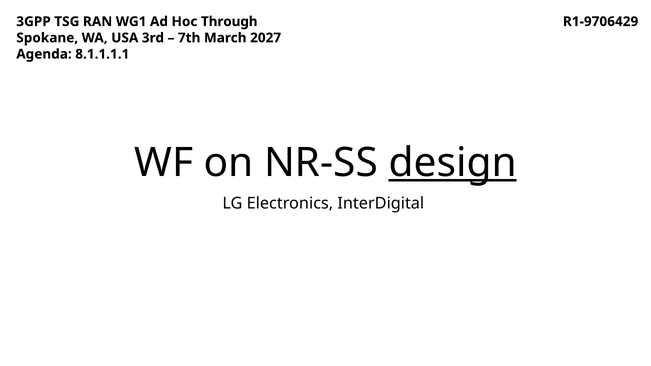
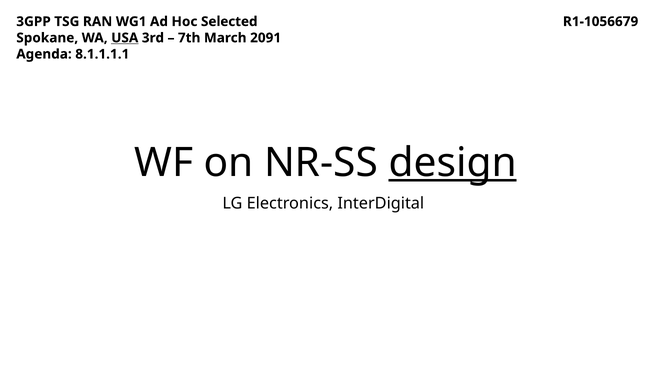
Through: Through -> Selected
R1-9706429: R1-9706429 -> R1-1056679
USA underline: none -> present
2027: 2027 -> 2091
